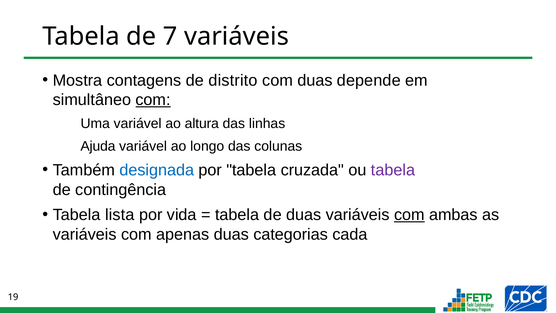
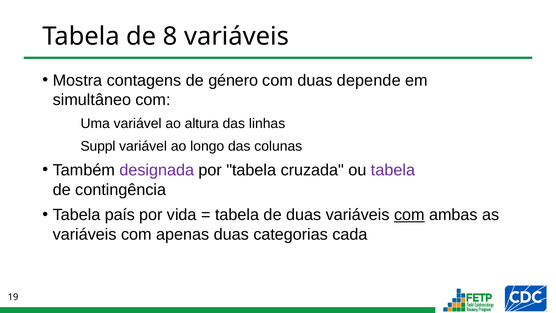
7: 7 -> 8
distrito: distrito -> género
com at (153, 100) underline: present -> none
Ajuda: Ajuda -> Suppl
designada colour: blue -> purple
lista: lista -> país
